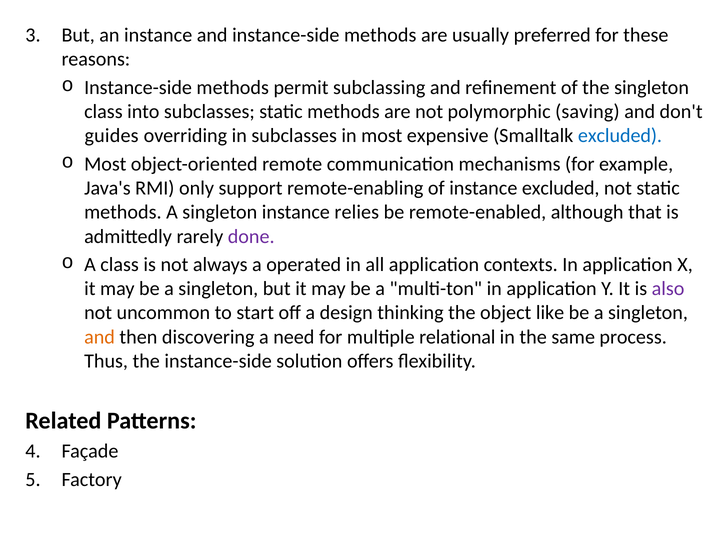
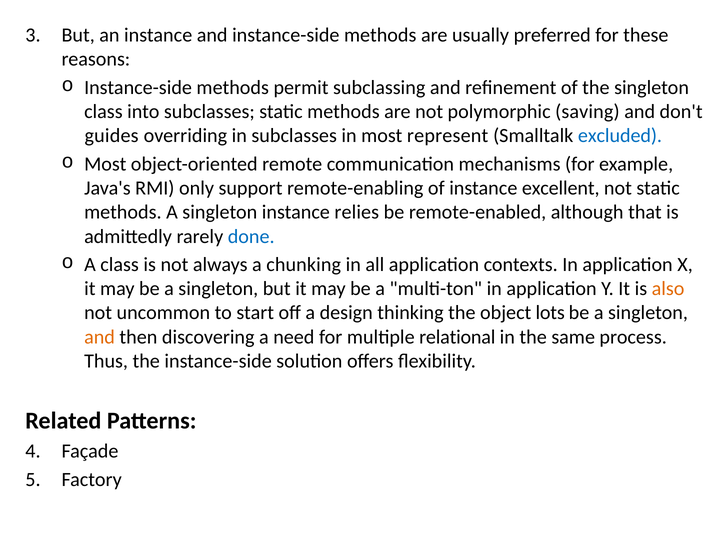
expensive: expensive -> represent
instance excluded: excluded -> excellent
done colour: purple -> blue
operated: operated -> chunking
also colour: purple -> orange
like: like -> lots
